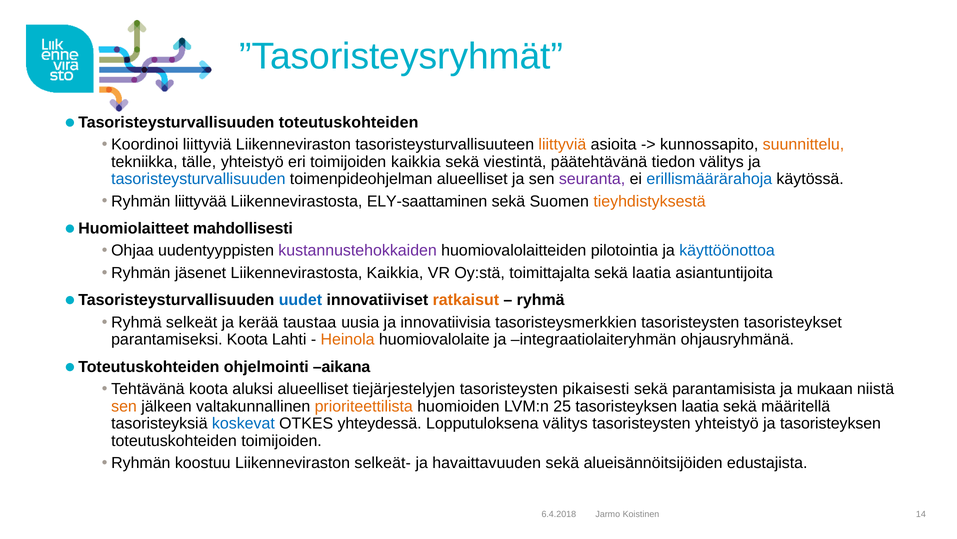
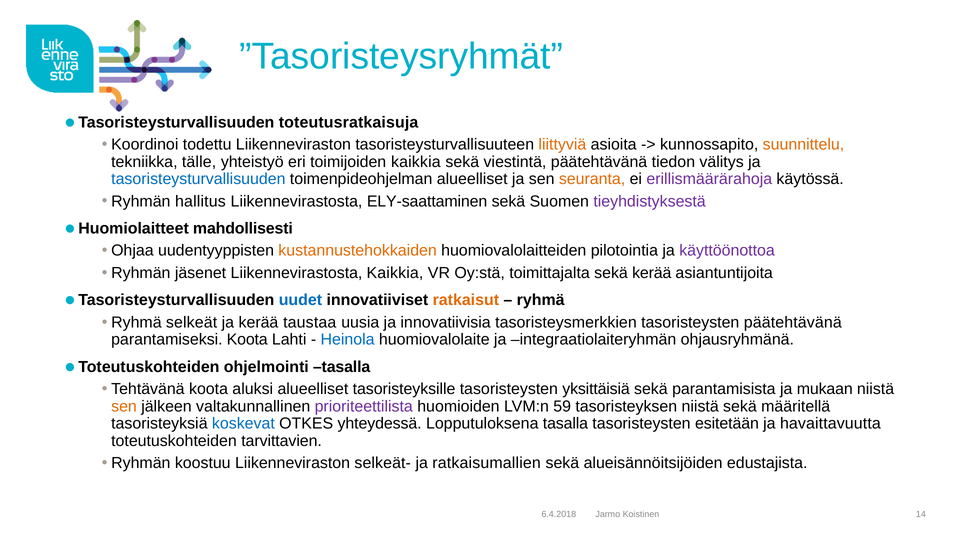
toteutuskohteiden at (349, 122): toteutuskohteiden -> toteutusratkaisuja
Koordinoi liittyviä: liittyviä -> todettu
seuranta colour: purple -> orange
erillismäärärahoja colour: blue -> purple
liittyvää: liittyvää -> hallitus
tieyhdistyksestä colour: orange -> purple
kustannustehokkaiden colour: purple -> orange
käyttöönottoa colour: blue -> purple
sekä laatia: laatia -> kerää
tasoristeysten tasoristeykset: tasoristeykset -> päätehtävänä
Heinola colour: orange -> blue
ohjelmointi aikana: aikana -> tasalla
tiejärjestelyjen: tiejärjestelyjen -> tasoristeyksille
pikaisesti: pikaisesti -> yksittäisiä
prioriteettilista colour: orange -> purple
25: 25 -> 59
tasoristeyksen laatia: laatia -> niistä
Lopputuloksena välitys: välitys -> tasalla
tasoristeysten yhteistyö: yhteistyö -> esitetään
ja tasoristeyksen: tasoristeyksen -> havaittavuutta
toteutuskohteiden toimijoiden: toimijoiden -> tarvittavien
havaittavuuden: havaittavuuden -> ratkaisumallien
